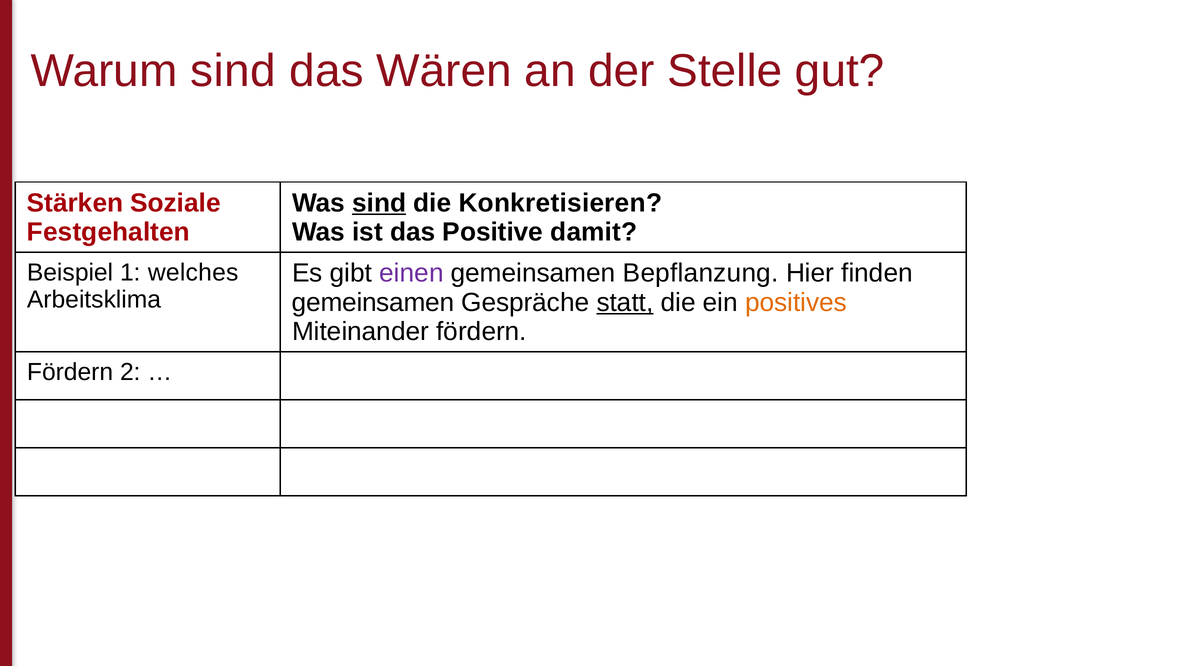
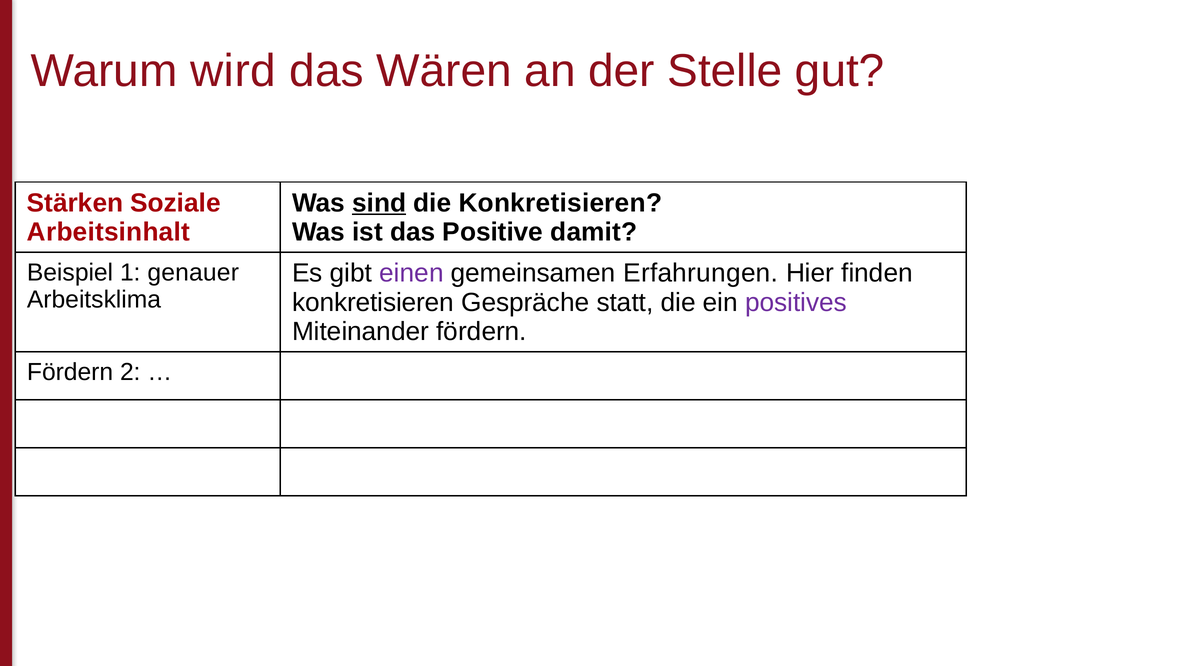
Warum sind: sind -> wird
Festgehalten: Festgehalten -> Arbeitsinhalt
welches: welches -> genauer
Bepflanzung: Bepflanzung -> Erfahrungen
gemeinsamen at (373, 302): gemeinsamen -> konkretisieren
statt underline: present -> none
positives colour: orange -> purple
